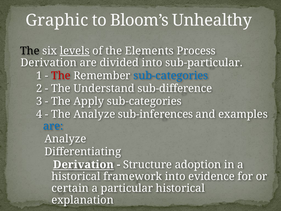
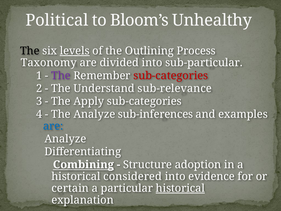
Graphic: Graphic -> Political
Elements: Elements -> Outlining
Derivation at (49, 63): Derivation -> Taxonomy
The at (61, 76) colour: red -> purple
sub-categories at (171, 76) colour: blue -> red
sub-difference: sub-difference -> sub-relevance
Derivation at (83, 164): Derivation -> Combining
framework: framework -> considered
historical at (180, 188) underline: none -> present
